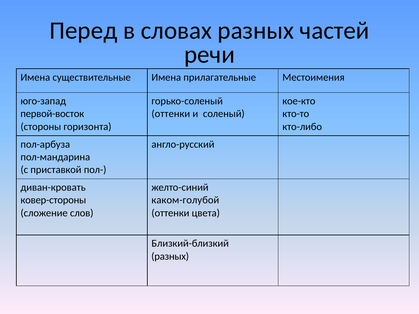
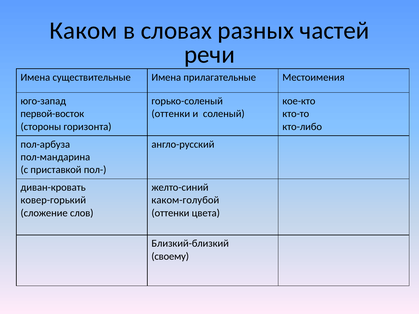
Перед: Перед -> Каком
ковер-стороны: ковер-стороны -> ковер-горький
разных at (170, 257): разных -> своему
